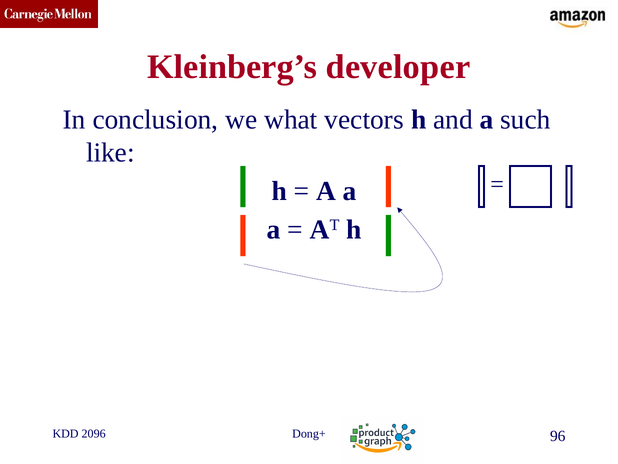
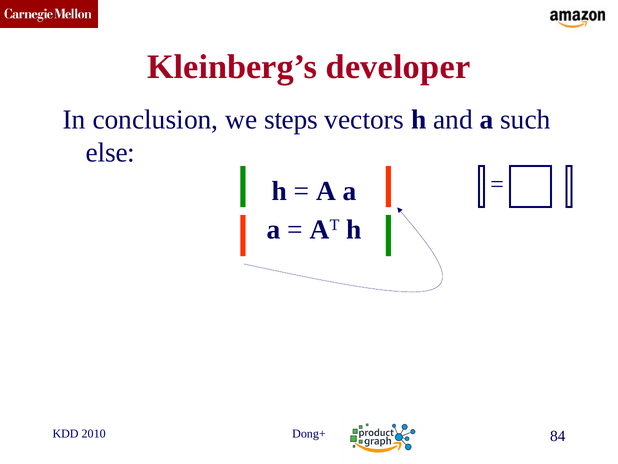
what: what -> steps
like: like -> else
2096: 2096 -> 2010
96: 96 -> 84
